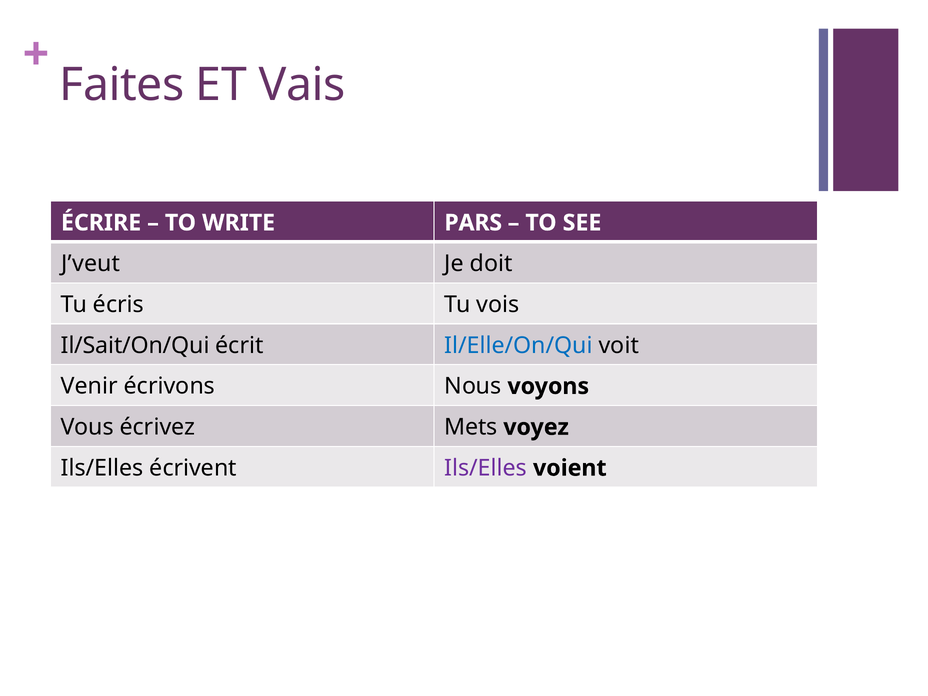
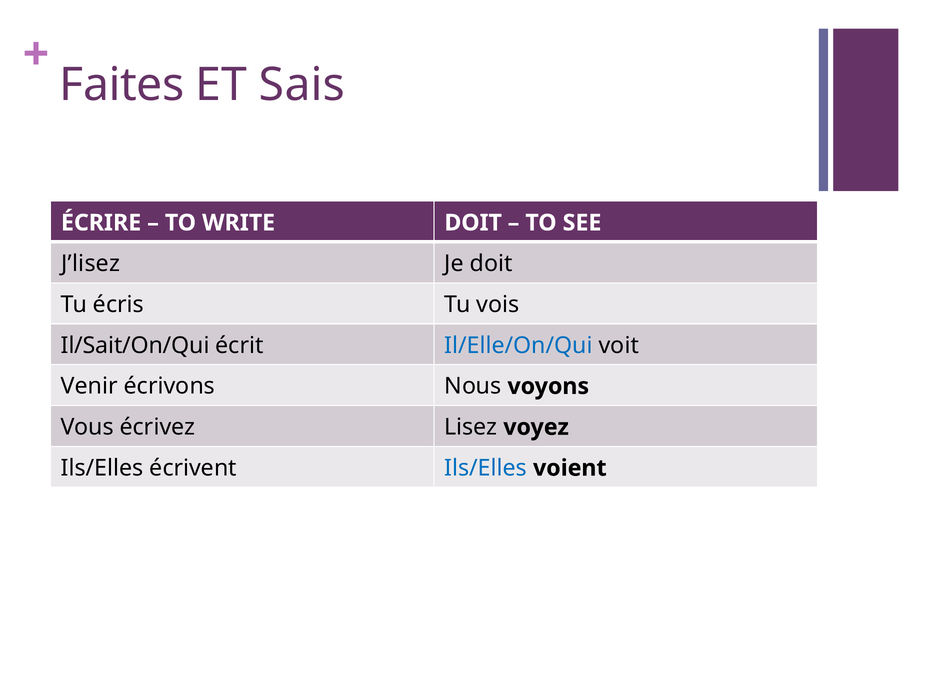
Vais: Vais -> Sais
WRITE PARS: PARS -> DOIT
J’veut: J’veut -> J’lisez
Mets: Mets -> Lisez
Ils/Elles at (486, 468) colour: purple -> blue
